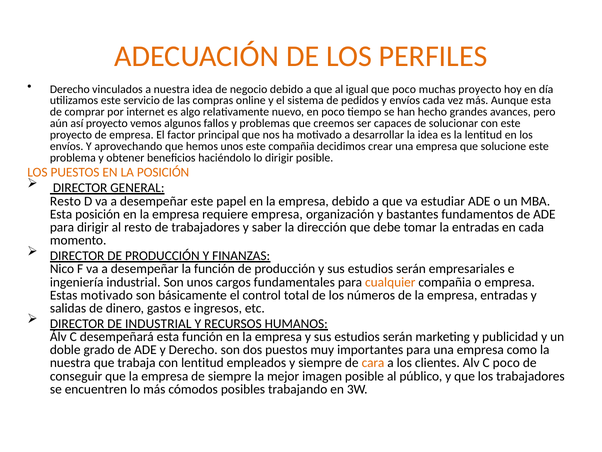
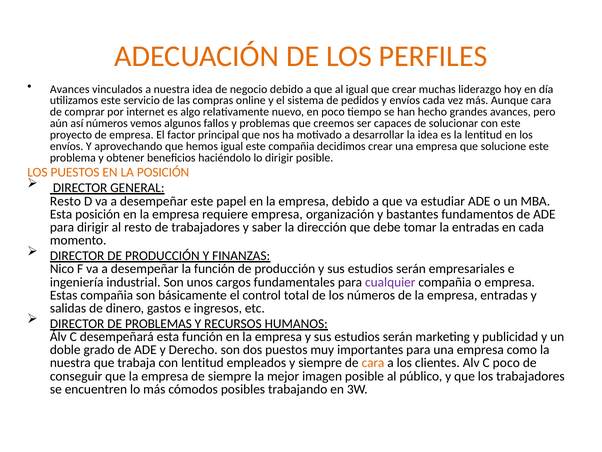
Derecho at (70, 89): Derecho -> Avances
que poco: poco -> crear
muchas proyecto: proyecto -> liderazgo
Aunque esta: esta -> cara
así proyecto: proyecto -> números
hemos unos: unos -> igual
cualquier colour: orange -> purple
Estas motivado: motivado -> compañia
DE INDUSTRIAL: INDUSTRIAL -> PROBLEMAS
